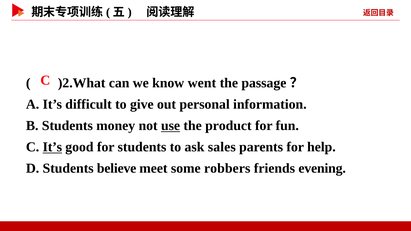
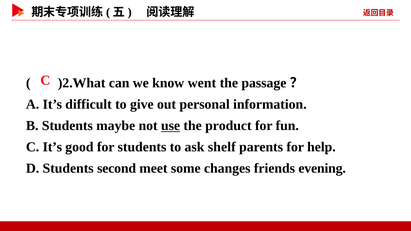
money: money -> maybe
It’s at (52, 147) underline: present -> none
sales: sales -> shelf
believe: believe -> second
robbers: robbers -> changes
